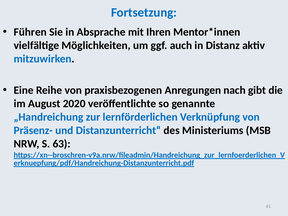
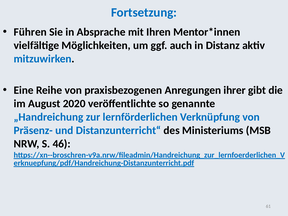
nach: nach -> ihrer
63: 63 -> 46
